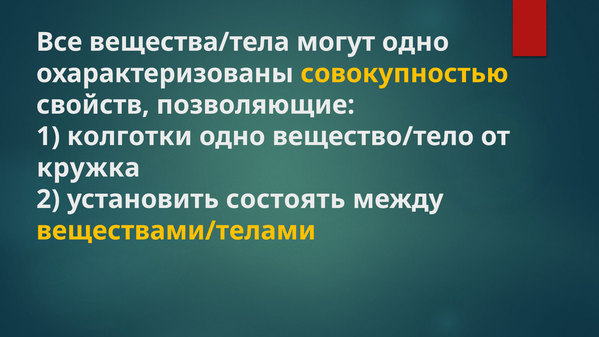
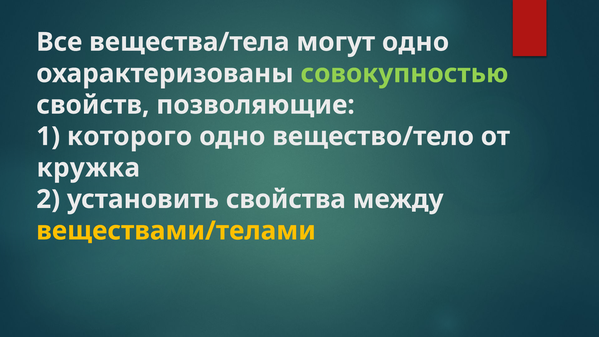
совокупностью colour: yellow -> light green
колготки: колготки -> которого
состоять: состоять -> свойства
